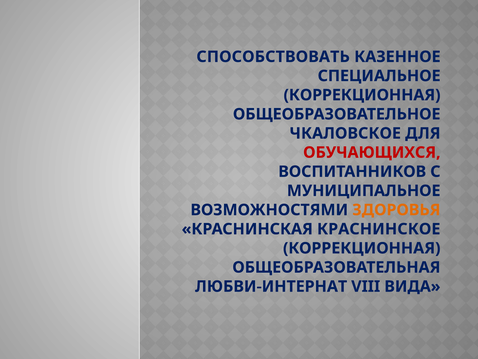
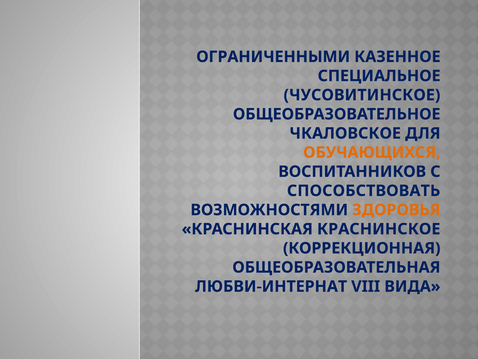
СПОСОБСТВОВАТЬ: СПОСОБСТВОВАТЬ -> ОГРАНИЧЕННЫМИ
КОРРЕКЦИОННАЯ at (362, 95): КОРРЕКЦИОННАЯ -> ЧУСОВИТИНСКОЕ
ОБУЧАЮЩИХСЯ colour: red -> orange
МУНИЦИПАЛЬНОЕ: МУНИЦИПАЛЬНОЕ -> СПОСОБСТВОВАТЬ
